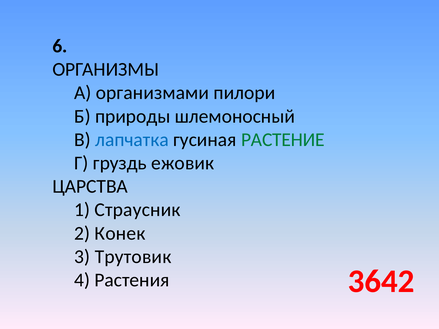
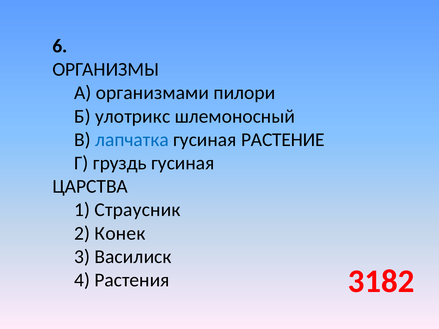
природы: природы -> улотрикс
РАСТЕНИЕ colour: green -> black
груздь ежовик: ежовик -> гусиная
Трутовик: Трутовик -> Василиск
3642: 3642 -> 3182
